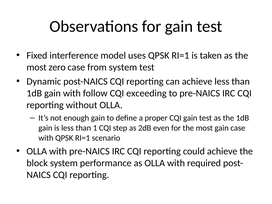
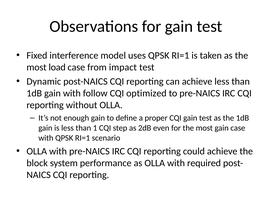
zero: zero -> load
from system: system -> impact
exceeding: exceeding -> optimized
